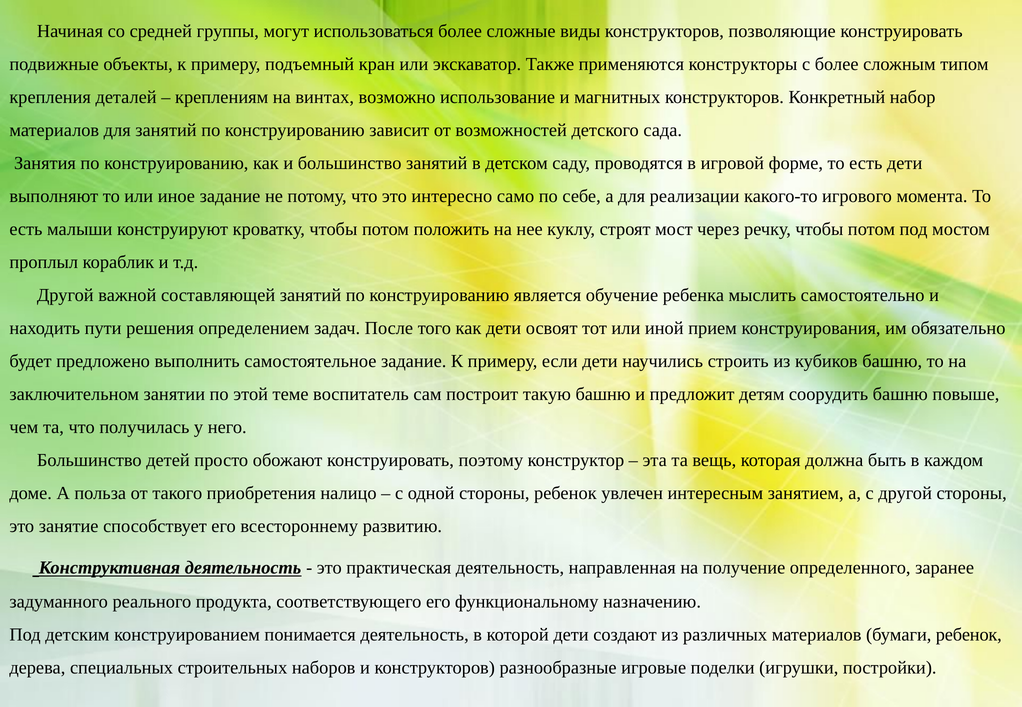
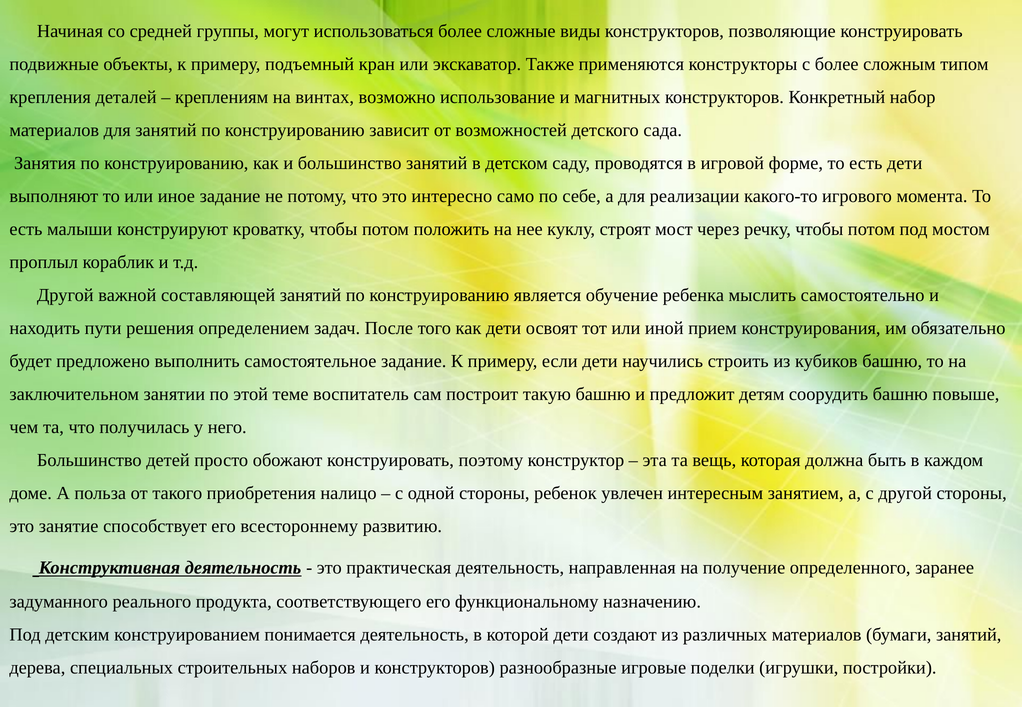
бумаги ребенок: ребенок -> занятий
